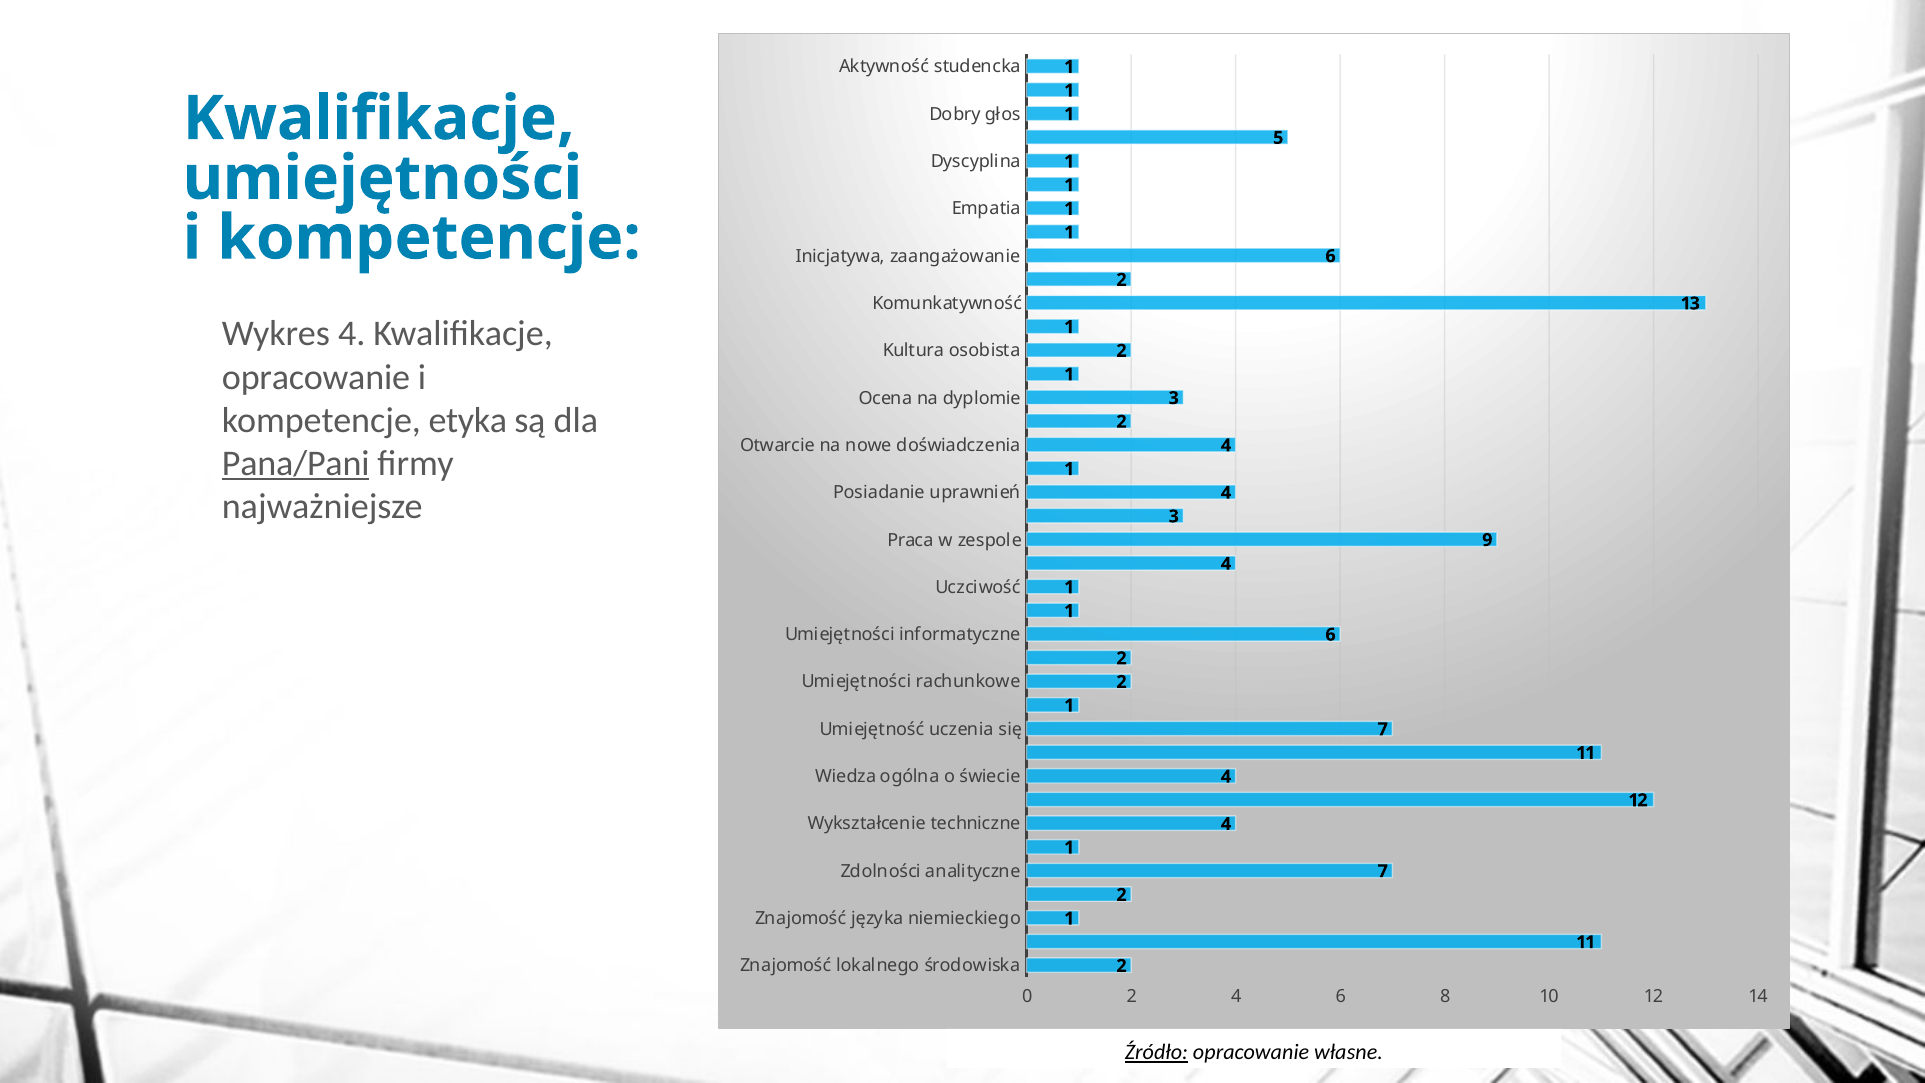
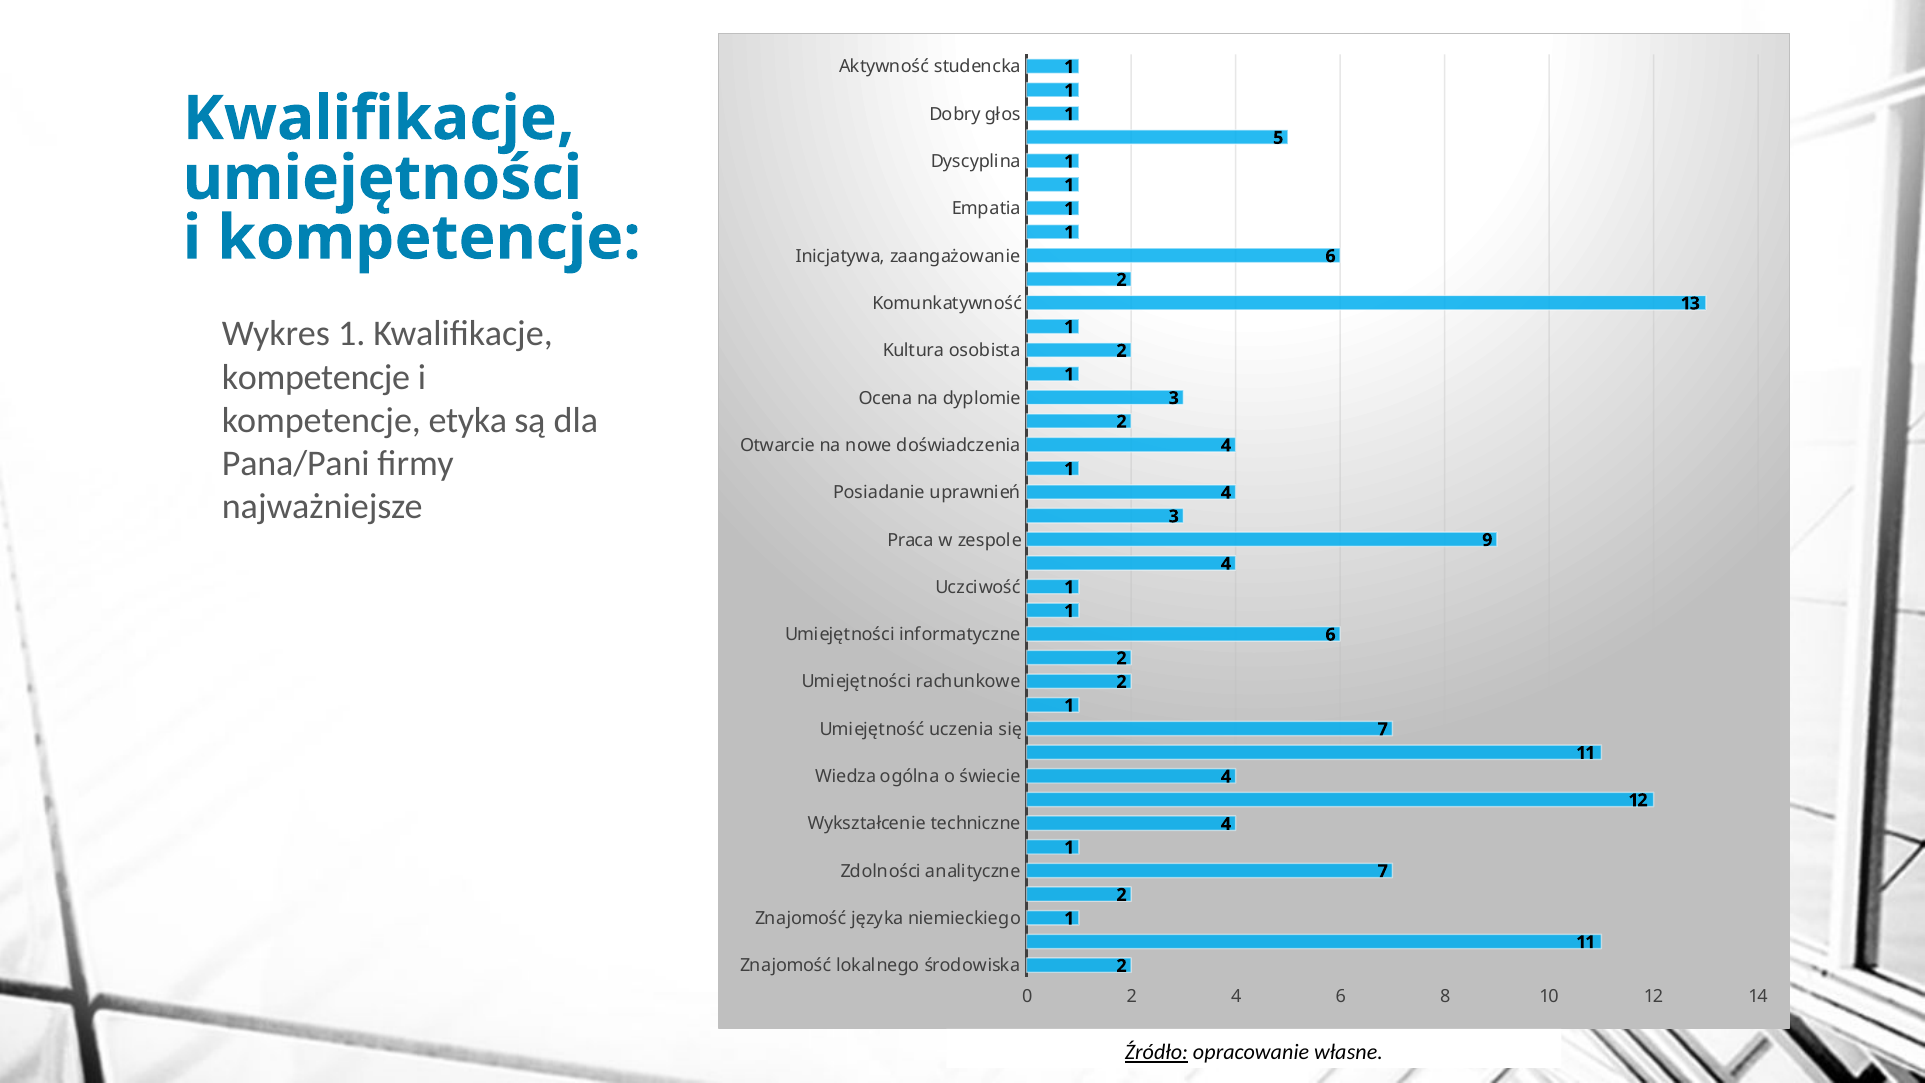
Wykres 4: 4 -> 1
opracowanie at (316, 377): opracowanie -> kompetencje
Pana/Pani underline: present -> none
